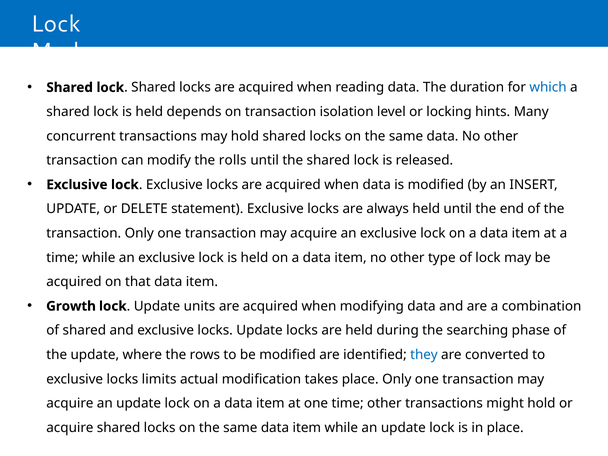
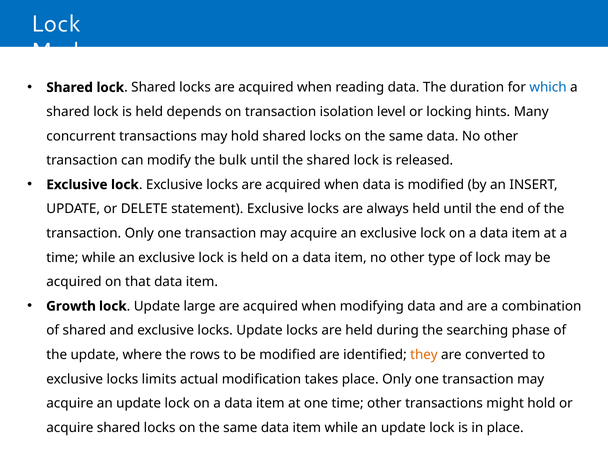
rolls: rolls -> bulk
units: units -> large
they colour: blue -> orange
